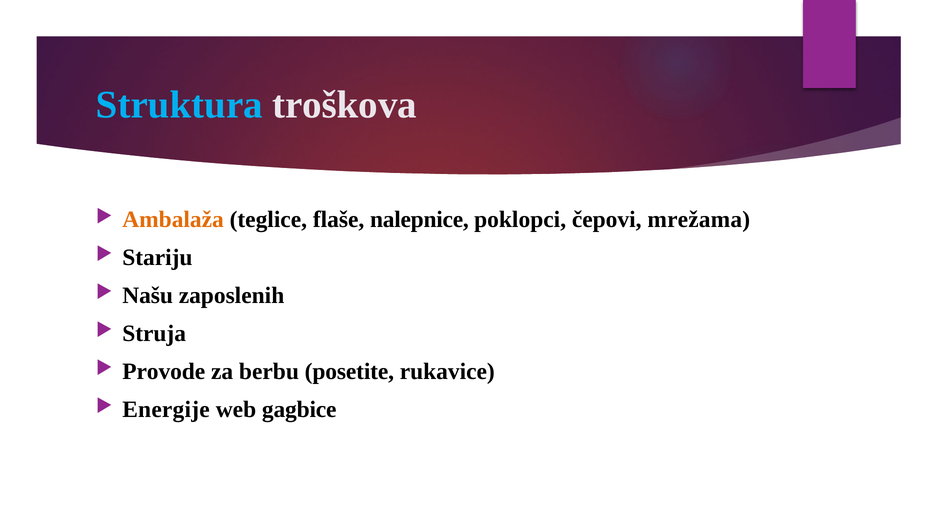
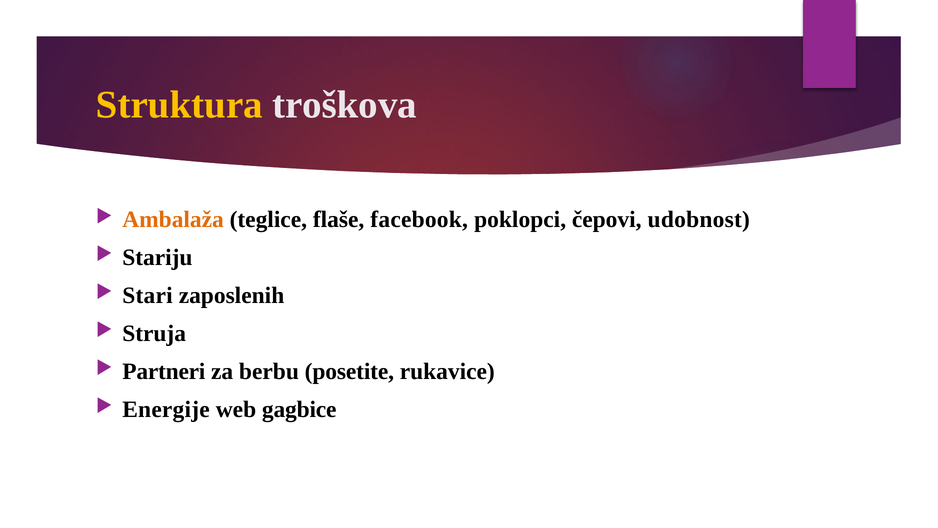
Struktura colour: light blue -> yellow
nalepnice: nalepnice -> facebook
mrežama: mrežama -> udobnost
Našu: Našu -> Stari
Provode: Provode -> Partneri
